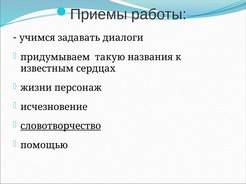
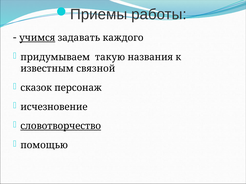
учимся underline: none -> present
диалоги: диалоги -> каждого
сердцах: сердцах -> связной
жизни: жизни -> сказок
